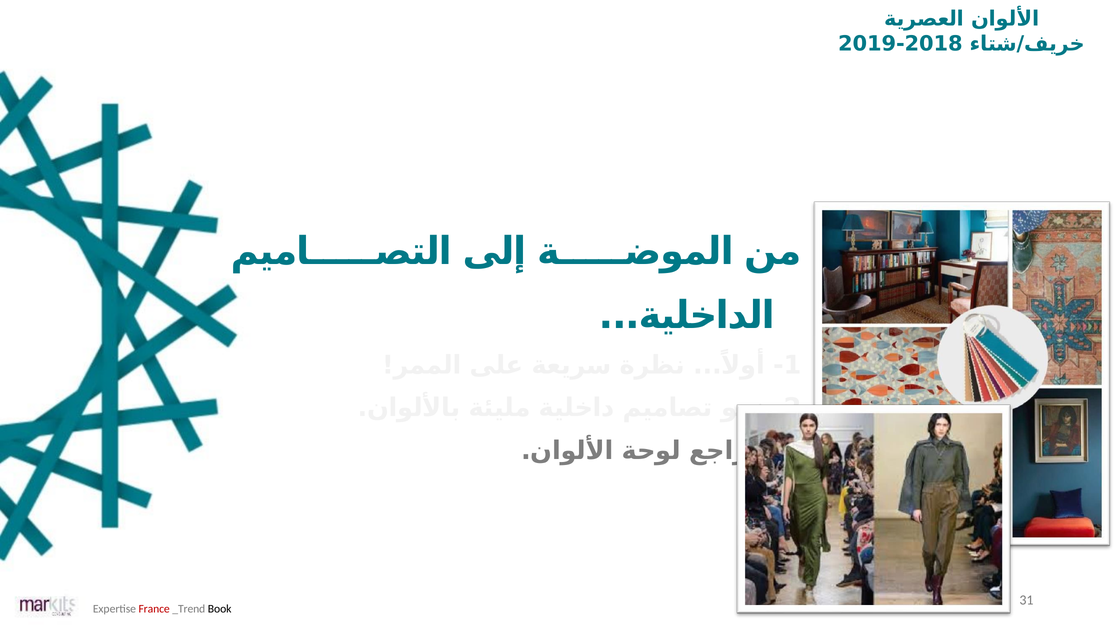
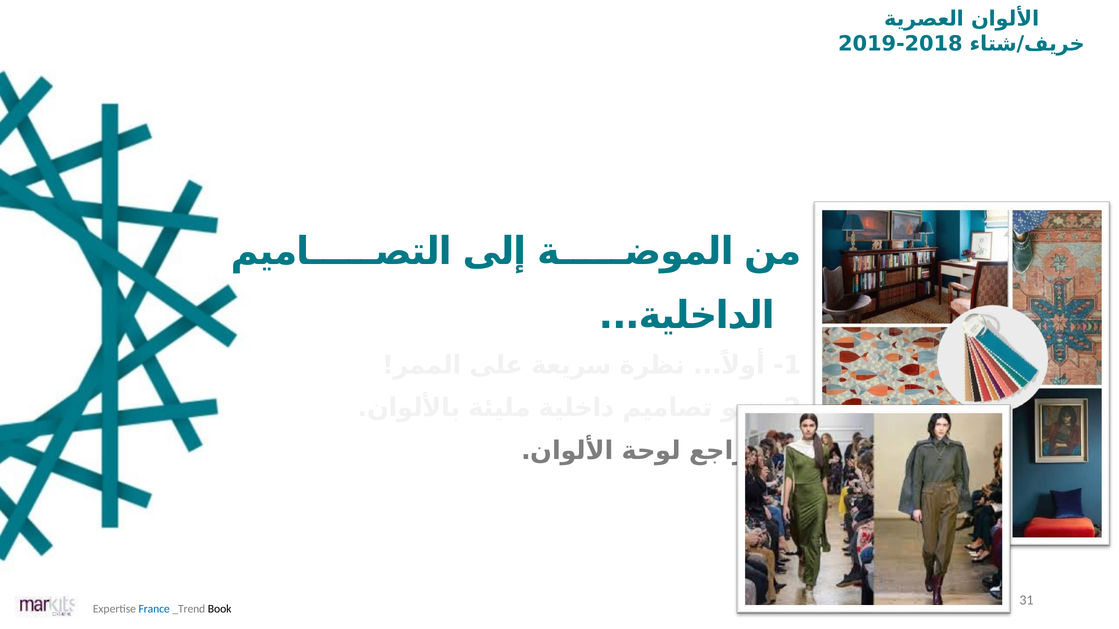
France colour: red -> blue
